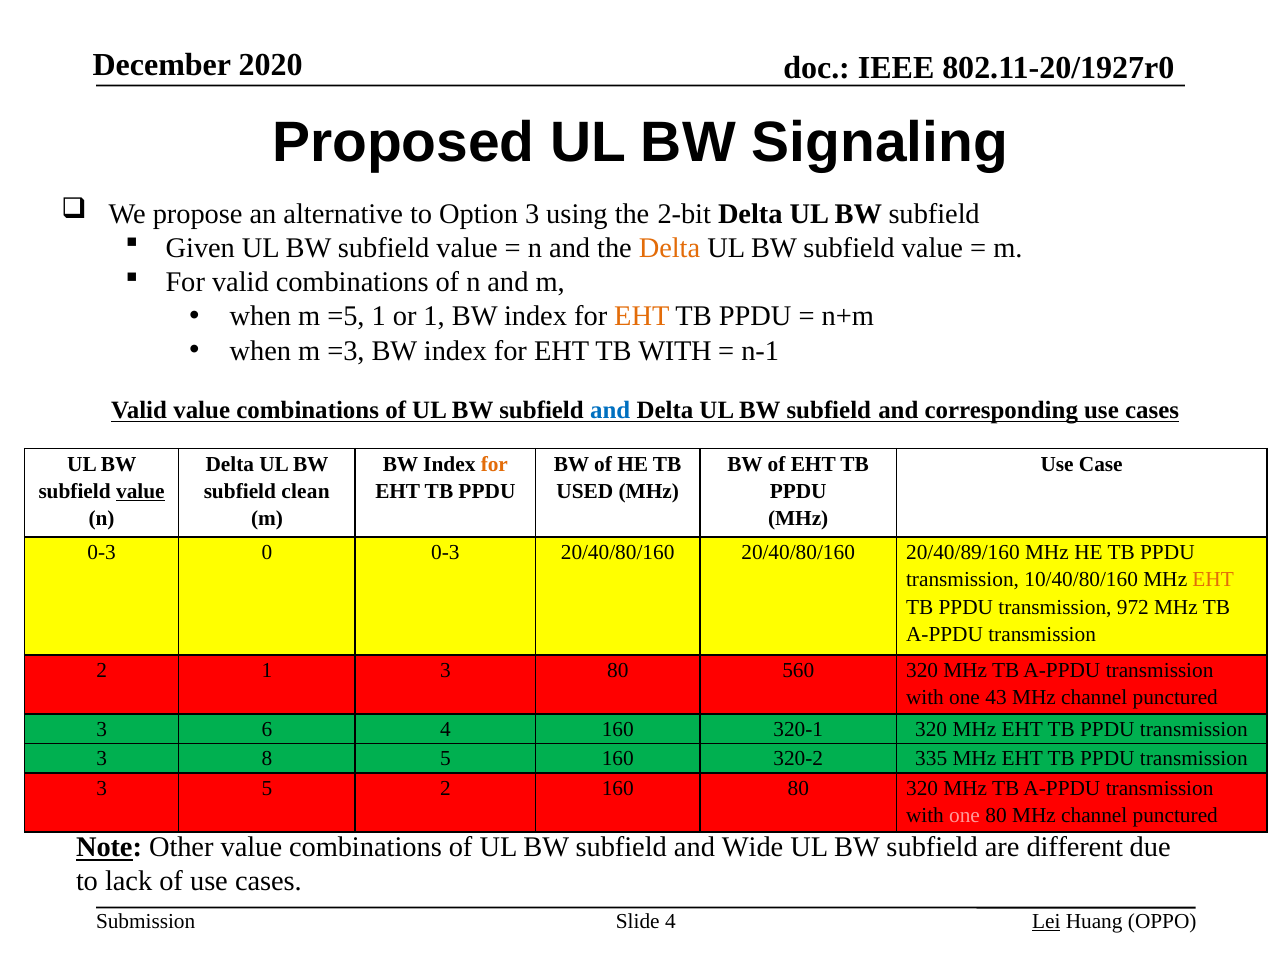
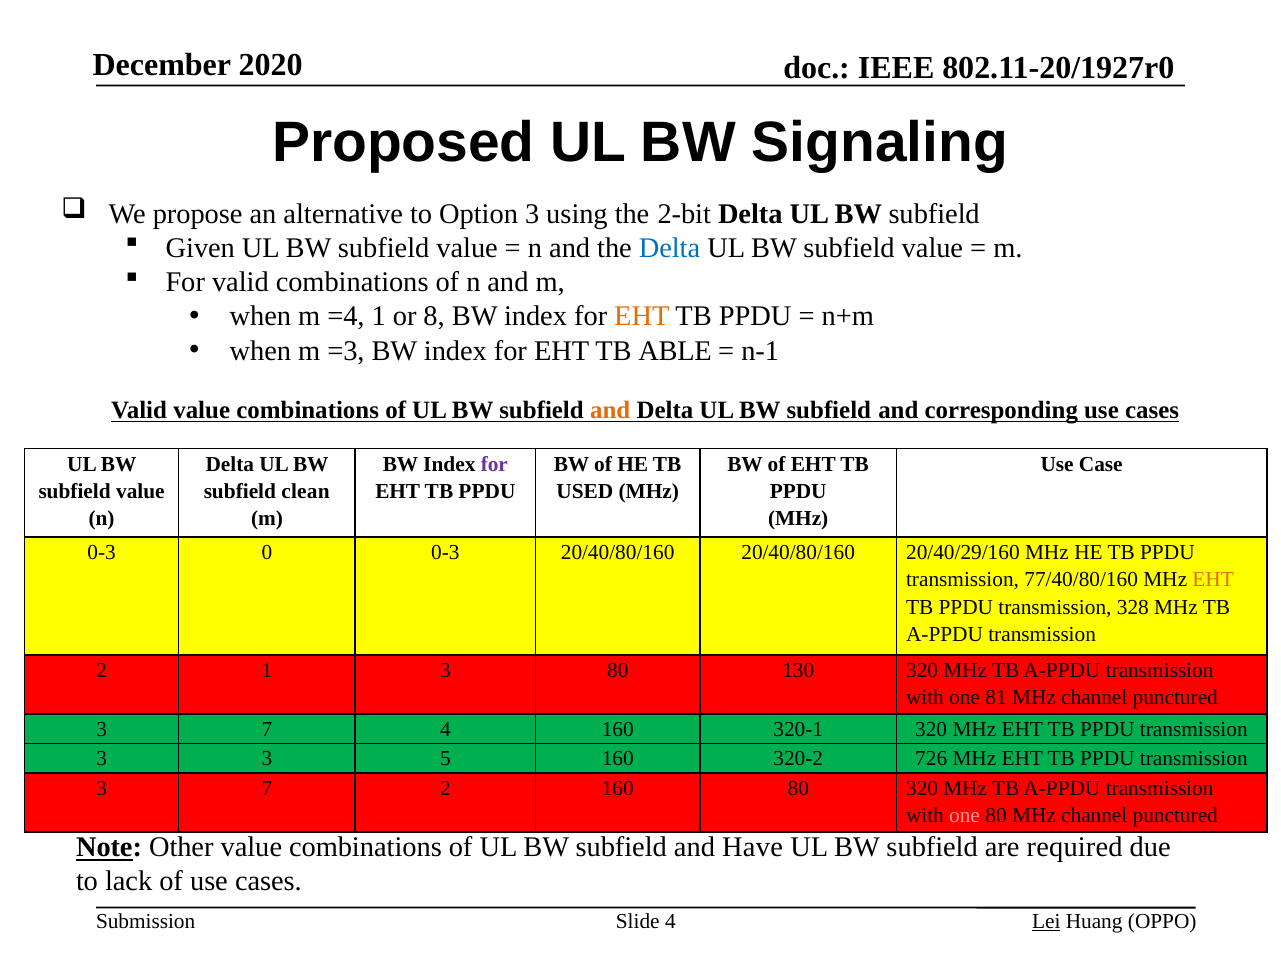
Delta at (669, 248) colour: orange -> blue
=5: =5 -> =4
or 1: 1 -> 8
TB WITH: WITH -> ABLE
and at (610, 411) colour: blue -> orange
for at (494, 464) colour: orange -> purple
value at (140, 491) underline: present -> none
20/40/89/160: 20/40/89/160 -> 20/40/29/160
10/40/80/160: 10/40/80/160 -> 77/40/80/160
972: 972 -> 328
560: 560 -> 130
43: 43 -> 81
6 at (267, 729): 6 -> 7
3 8: 8 -> 3
335: 335 -> 726
5 at (267, 788): 5 -> 7
Wide: Wide -> Have
different: different -> required
